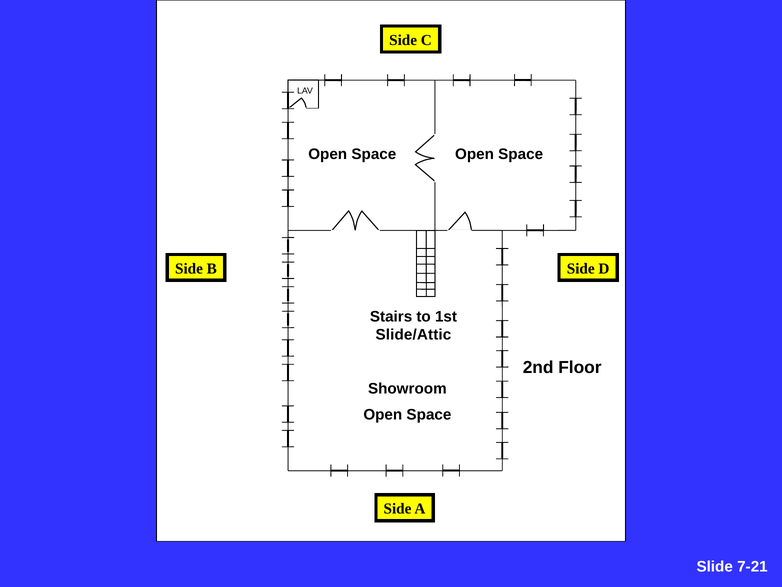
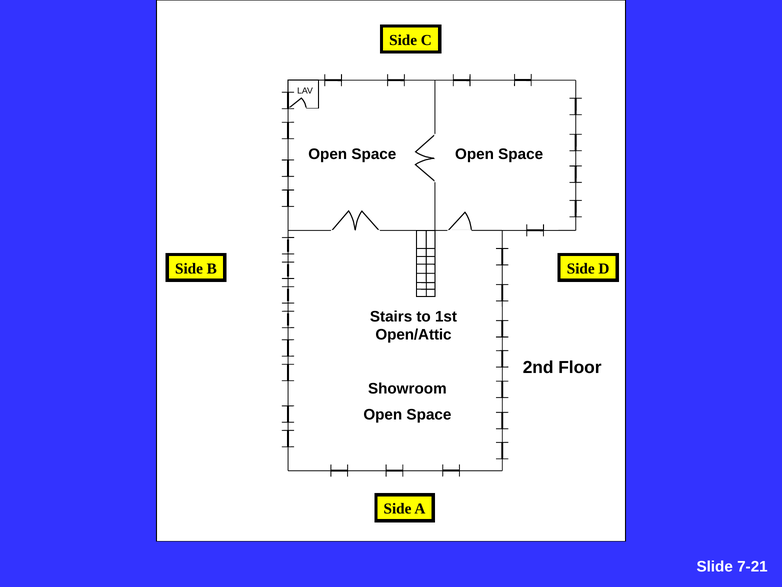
Slide/Attic: Slide/Attic -> Open/Attic
